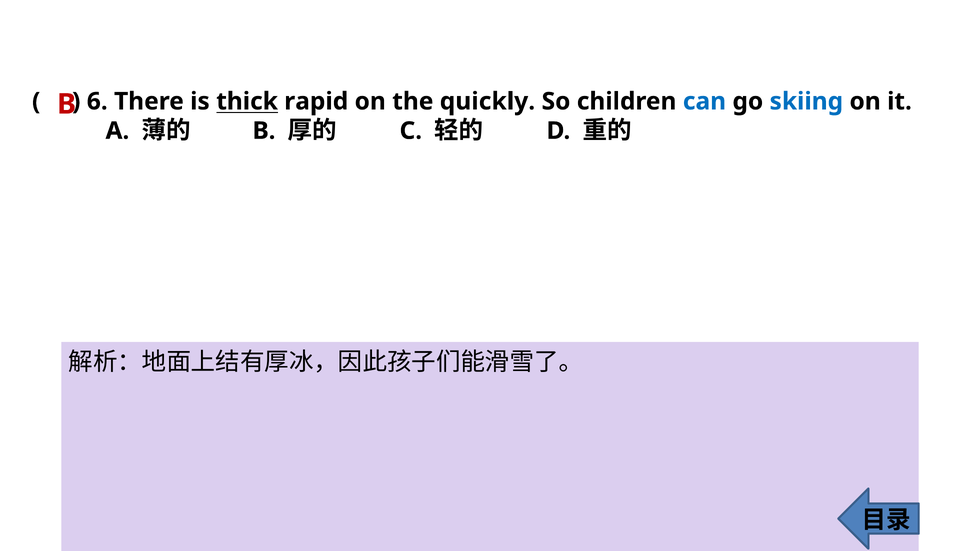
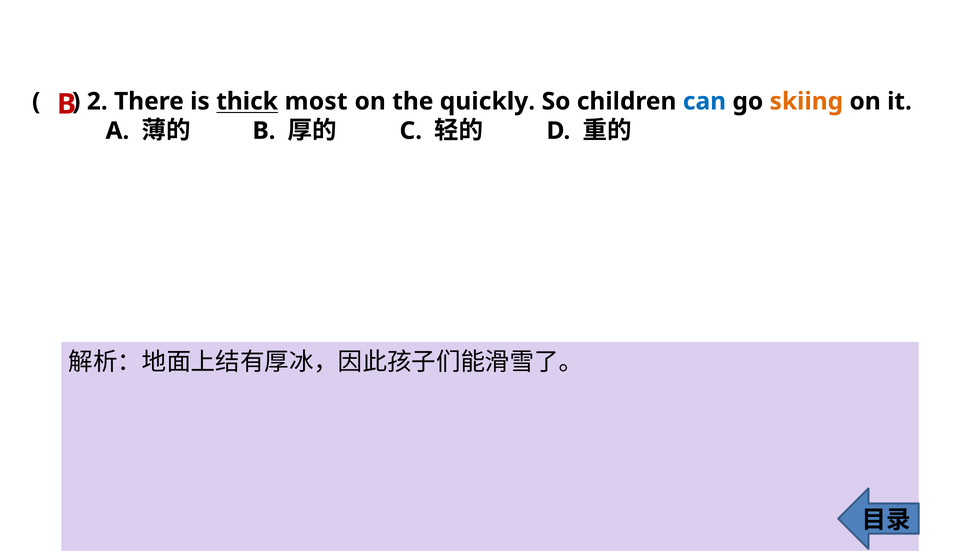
6: 6 -> 2
rapid: rapid -> most
skiing colour: blue -> orange
